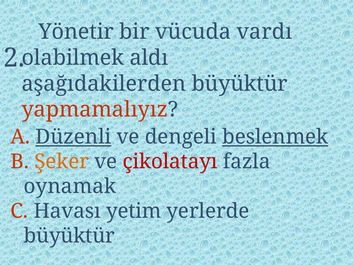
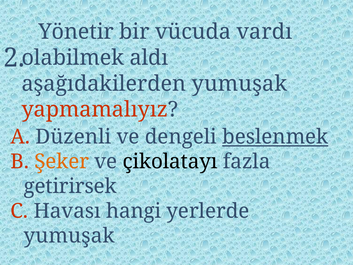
aşağıdakilerden büyüktür: büyüktür -> yumuşak
Düzenli underline: present -> none
çikolatayı colour: red -> black
oynamak: oynamak -> getirirsek
yetim: yetim -> hangi
büyüktür at (69, 236): büyüktür -> yumuşak
